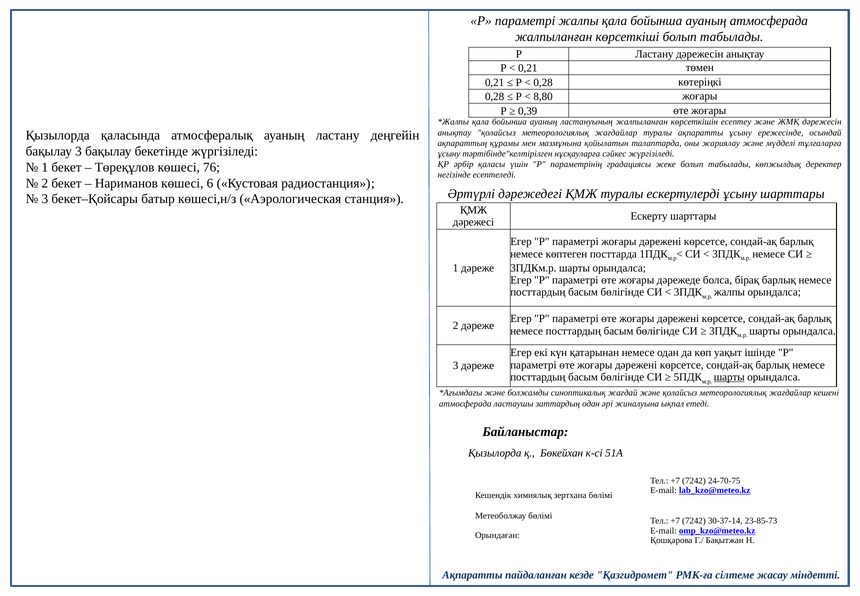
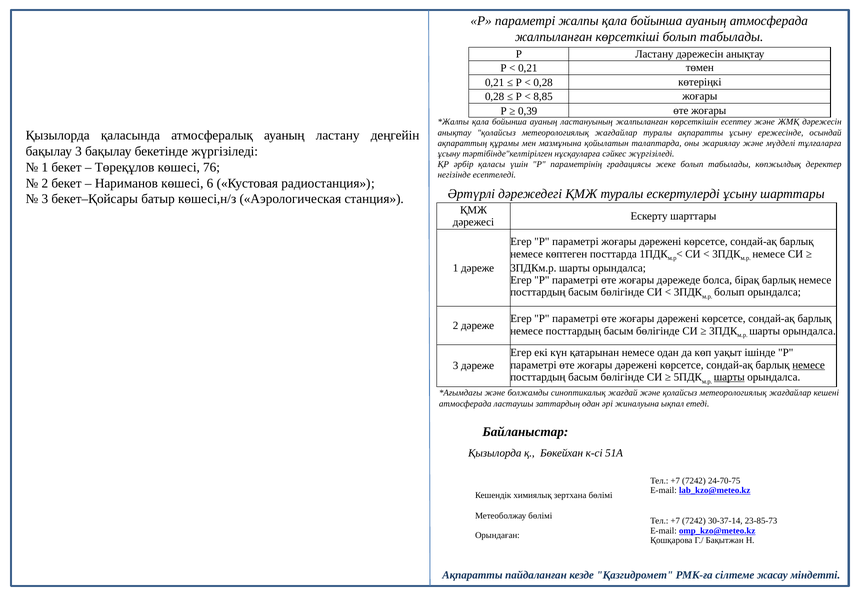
8,80: 8,80 -> 8,85
жалпы at (730, 292): жалпы -> болып
немесе at (809, 365) underline: none -> present
